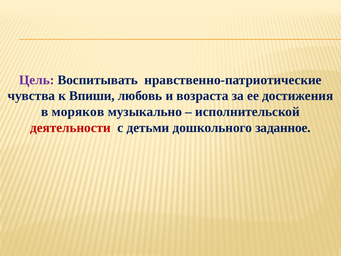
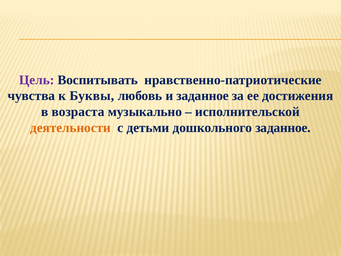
Впиши: Впиши -> Буквы
и возраста: возраста -> заданное
моряков: моряков -> возраста
деятельности colour: red -> orange
